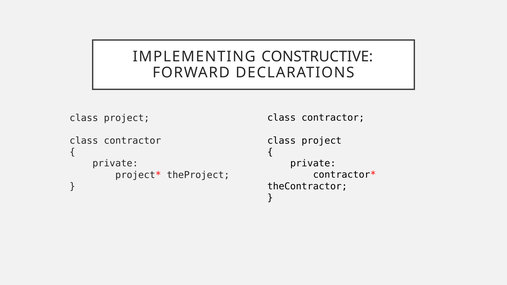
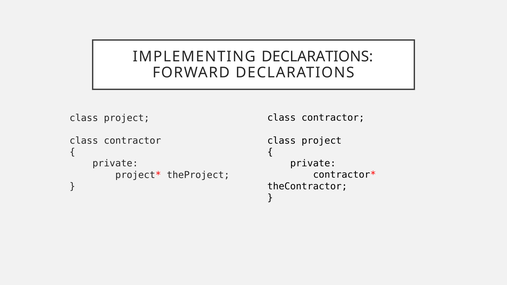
IMPLEMENTING CONSTRUCTIVE: CONSTRUCTIVE -> DECLARATIONS
